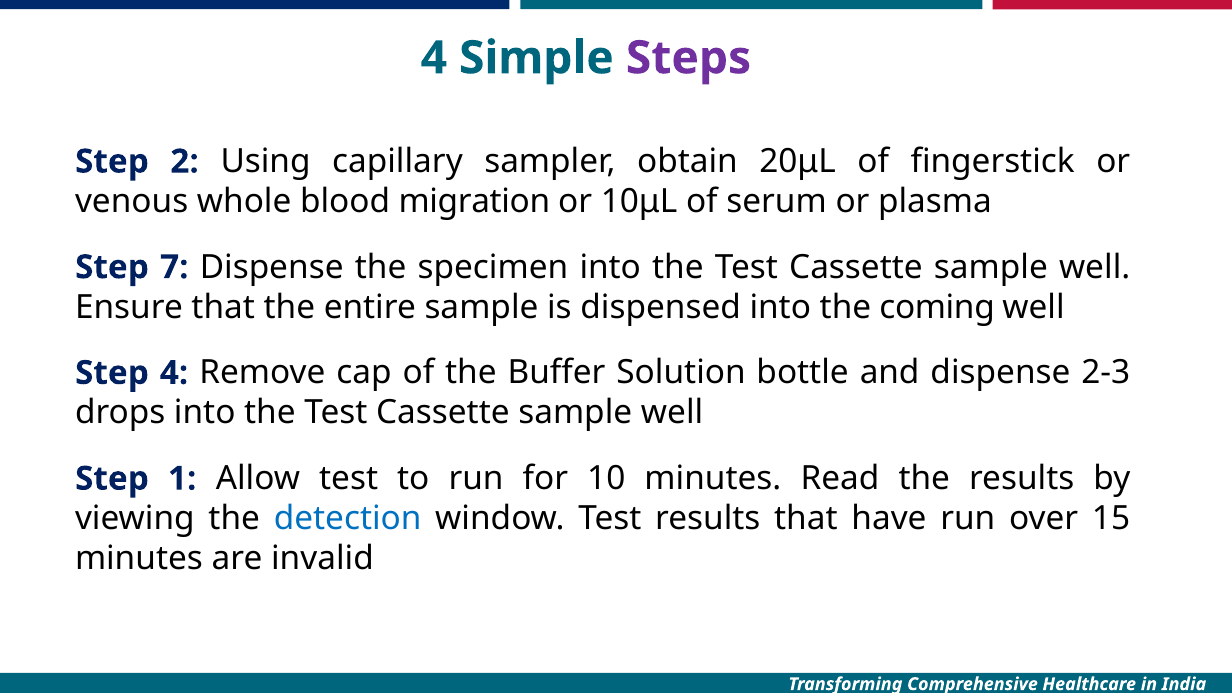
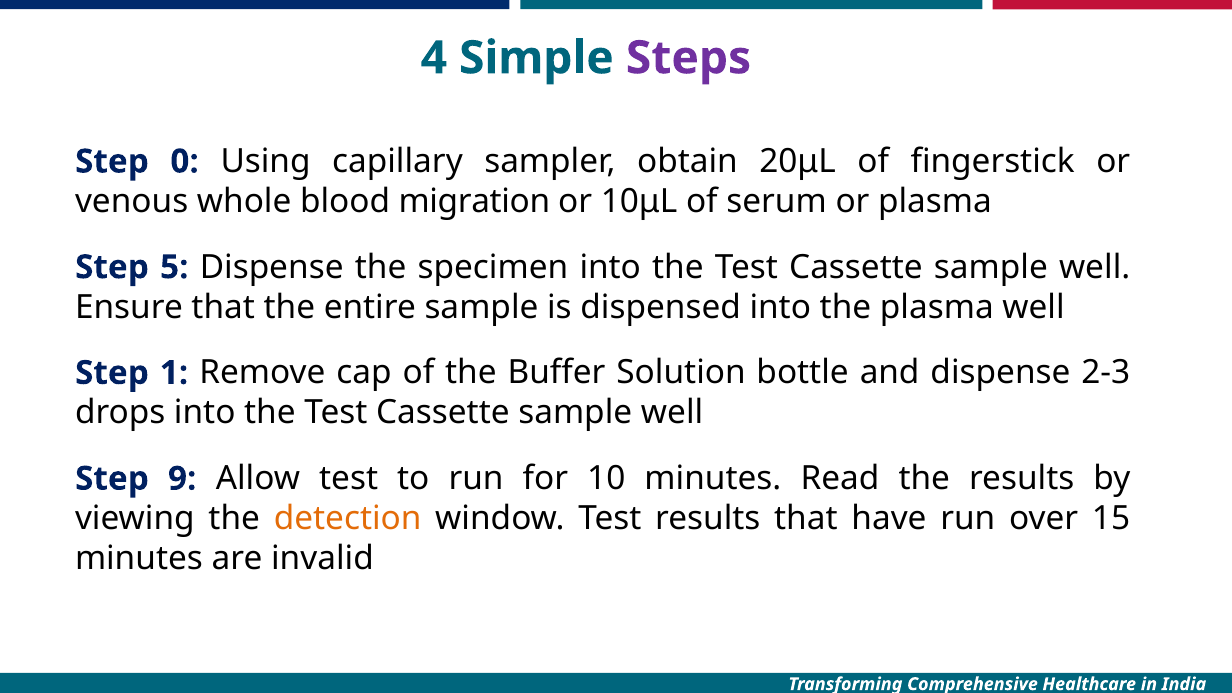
2: 2 -> 0
7: 7 -> 5
the coming: coming -> plasma
Step 4: 4 -> 1
1: 1 -> 9
detection colour: blue -> orange
